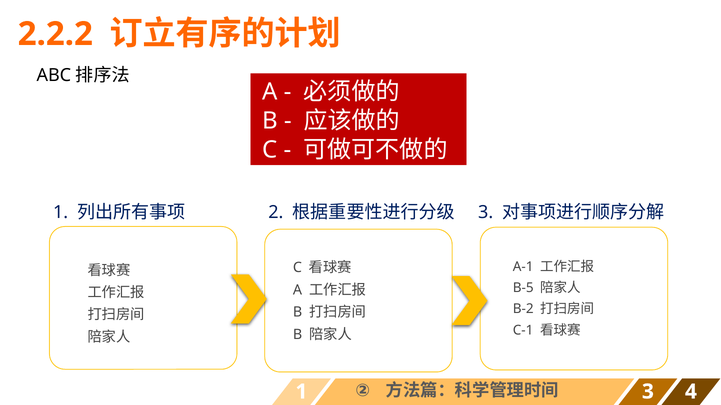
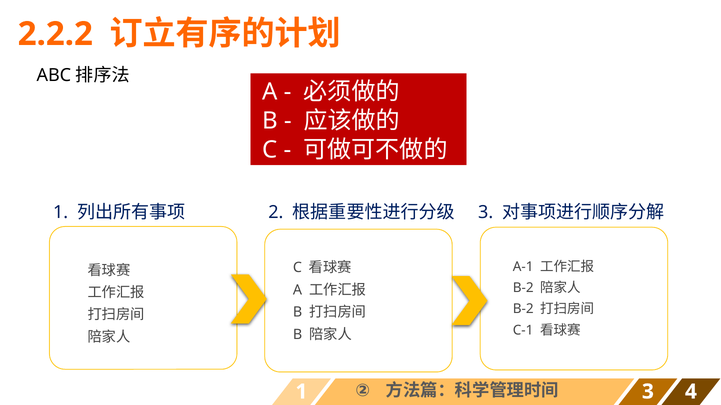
B-5 at (523, 288): B-5 -> B-2
